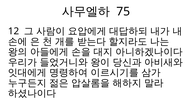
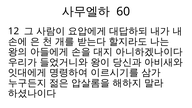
75: 75 -> 60
